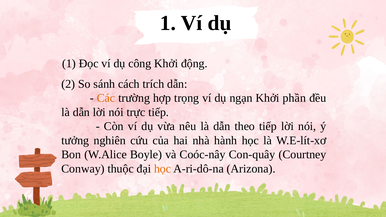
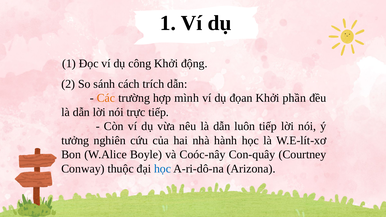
trọng: trọng -> mình
ngạn: ngạn -> đọan
theo: theo -> luôn
học at (163, 169) colour: orange -> blue
